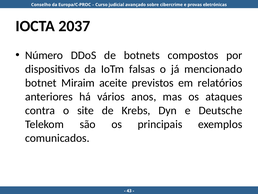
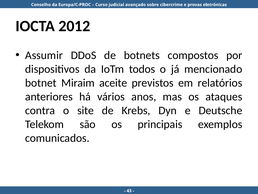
2037: 2037 -> 2012
Número: Número -> Assumir
falsas: falsas -> todos
